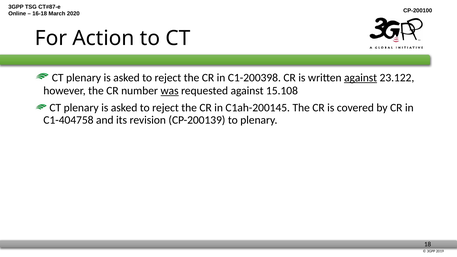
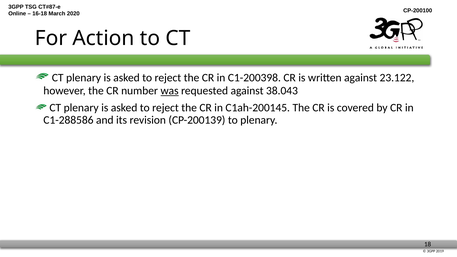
against at (361, 78) underline: present -> none
15.108: 15.108 -> 38.043
C1-404758: C1-404758 -> C1-288586
